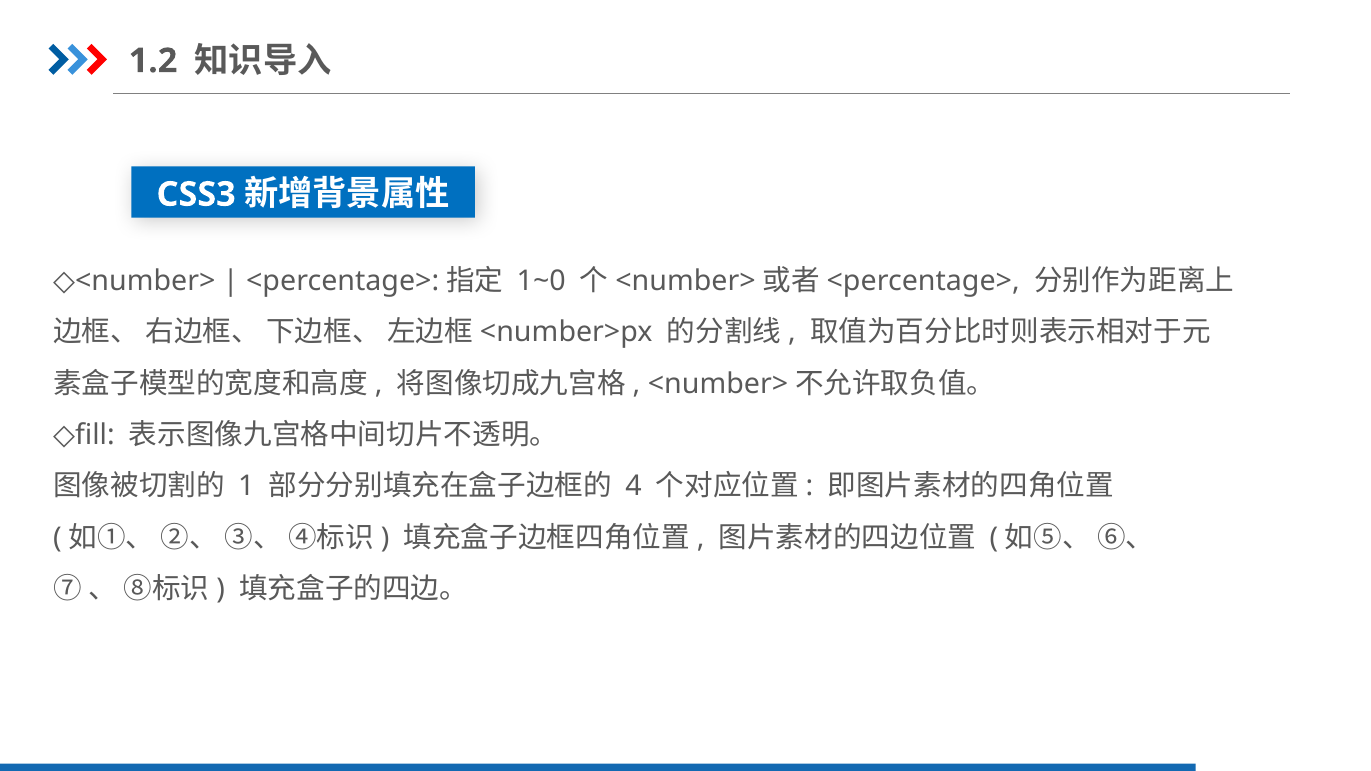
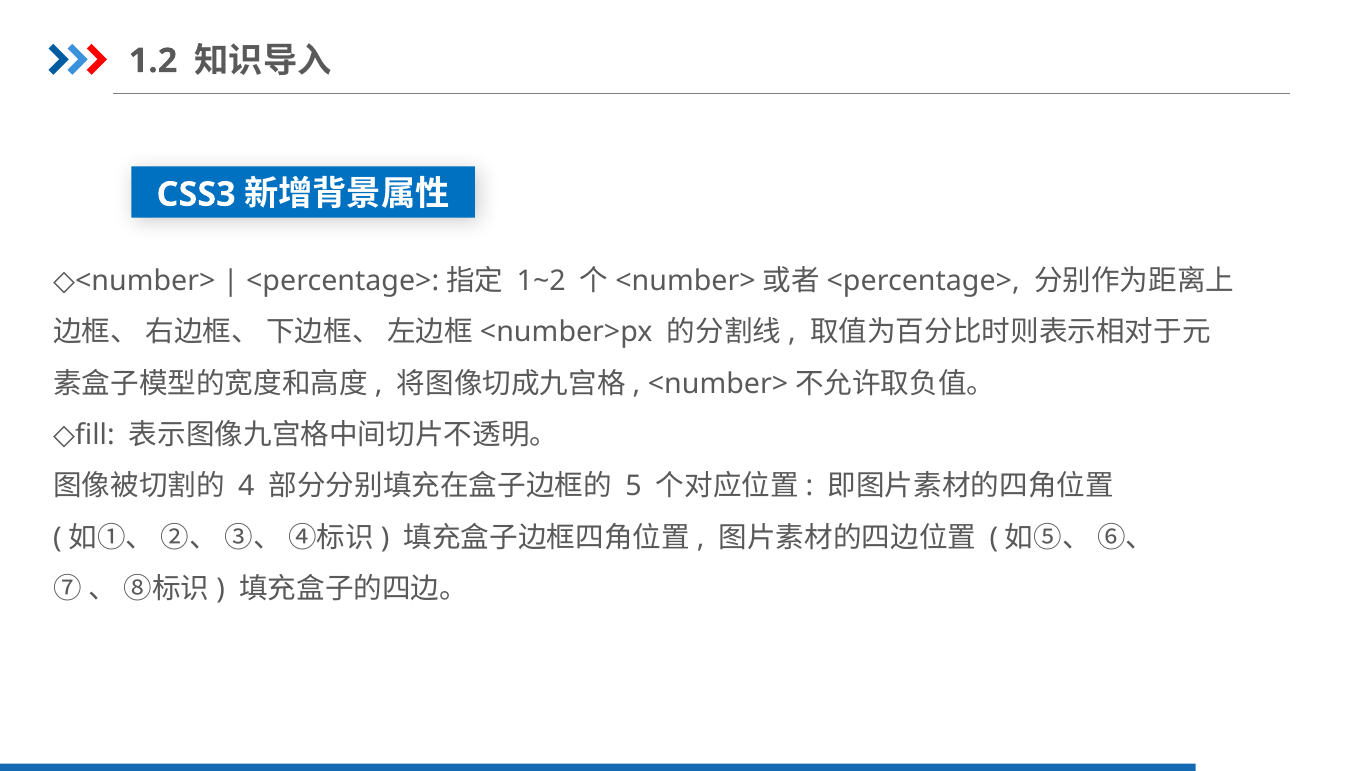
1~0: 1~0 -> 1~2
1: 1 -> 4
4: 4 -> 5
